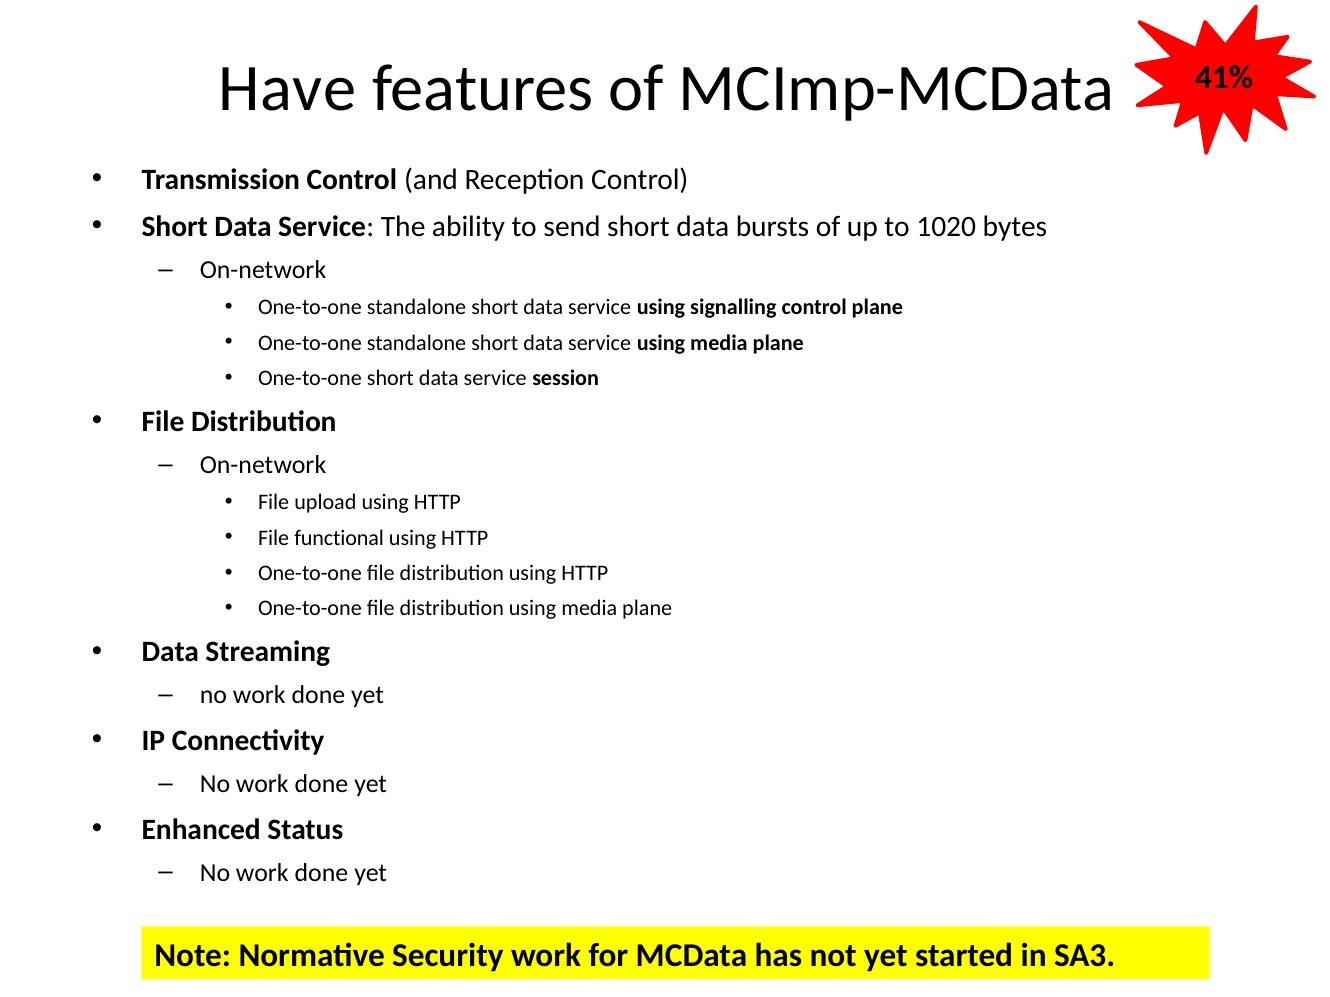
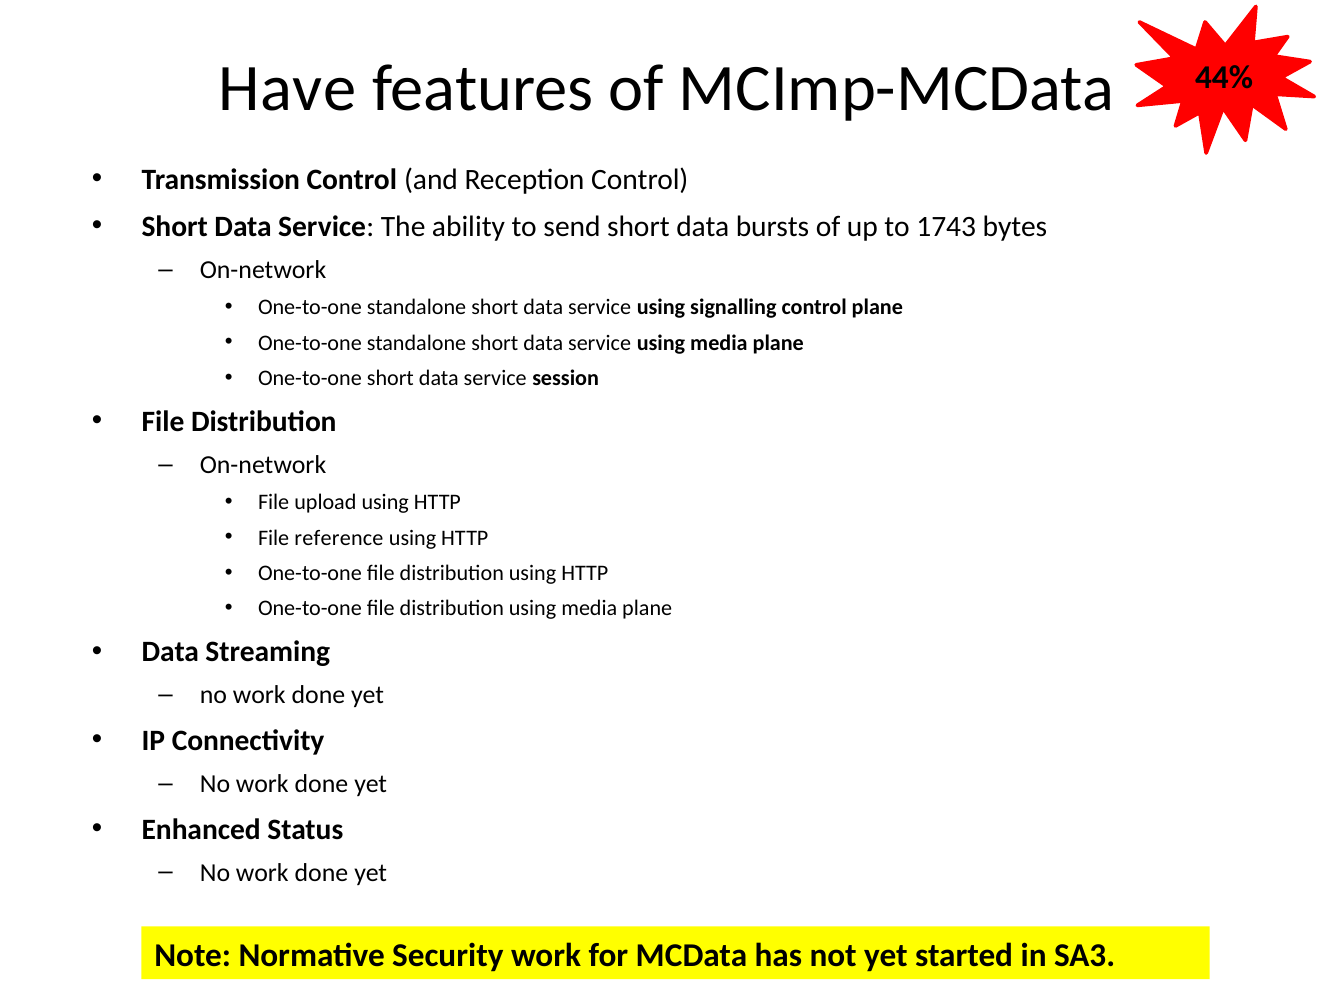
41%: 41% -> 44%
1020: 1020 -> 1743
functional: functional -> reference
